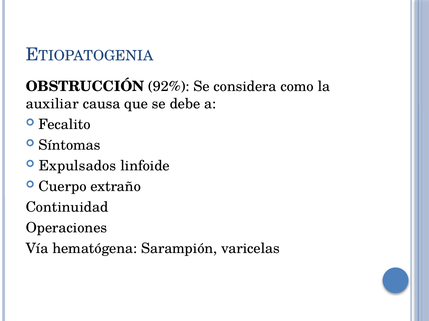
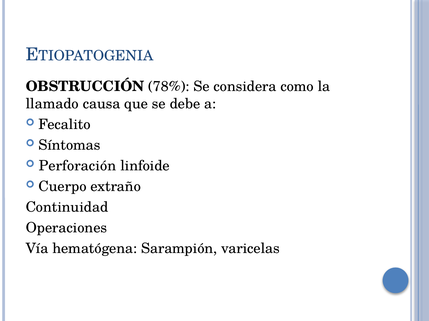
92%: 92% -> 78%
auxiliar: auxiliar -> llamado
Expulsados: Expulsados -> Perforación
